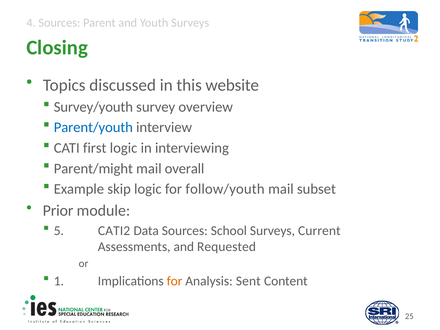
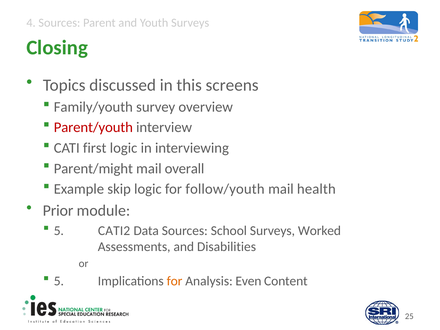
website: website -> screens
Survey/youth: Survey/youth -> Family/youth
Parent/youth colour: blue -> red
subset: subset -> health
Current: Current -> Worked
Requested: Requested -> Disabilities
1 at (59, 281): 1 -> 5
Sent: Sent -> Even
